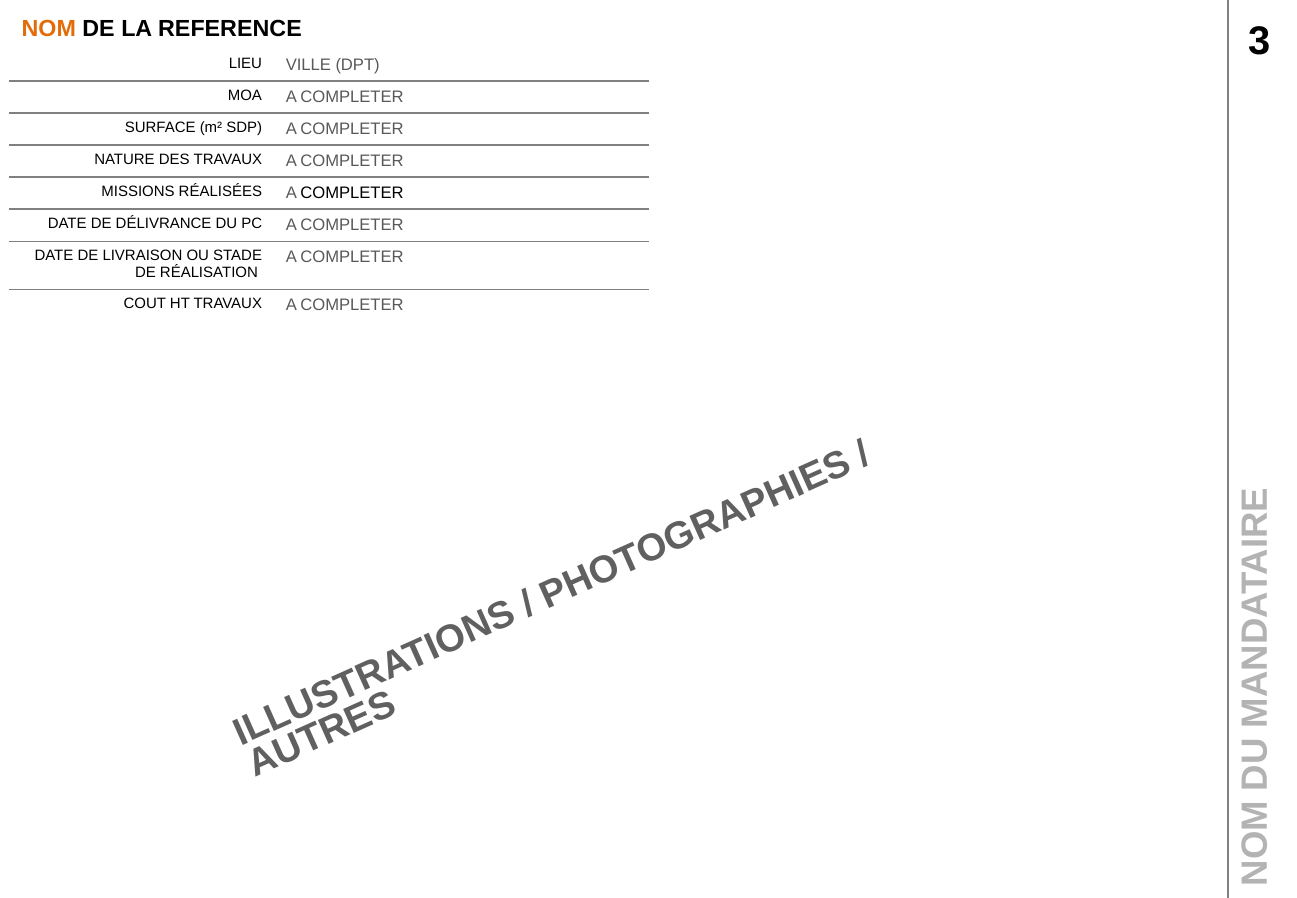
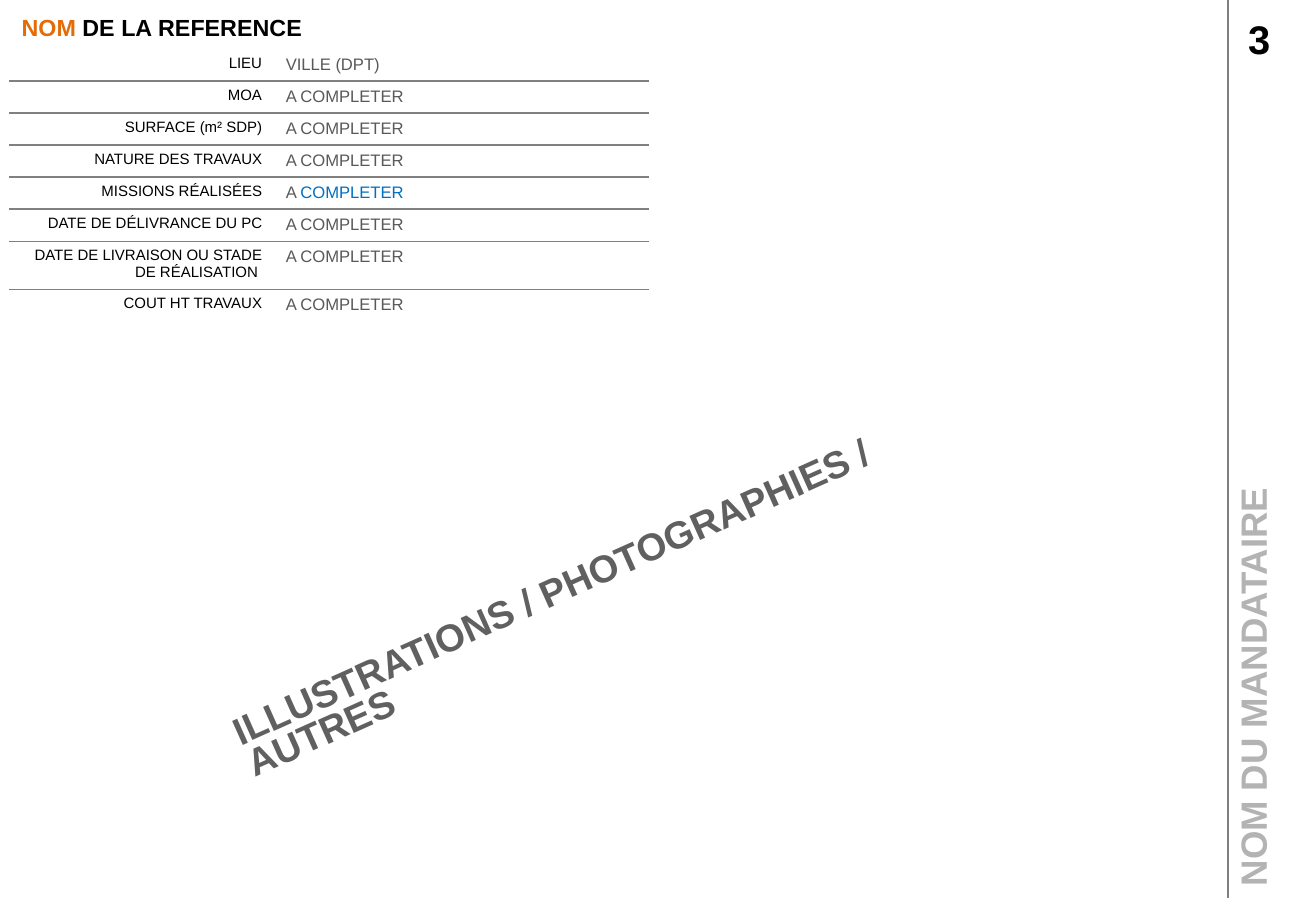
COMPLETER at (352, 193) colour: black -> blue
